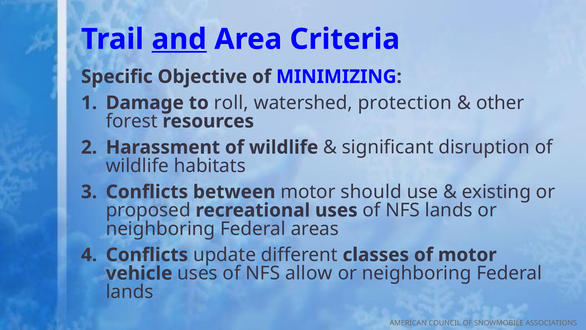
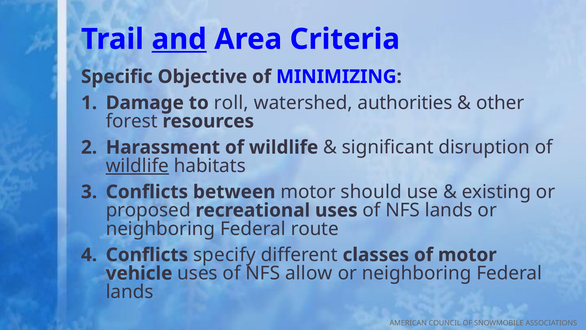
protection: protection -> authorities
wildlife at (137, 166) underline: none -> present
areas: areas -> route
update: update -> specify
